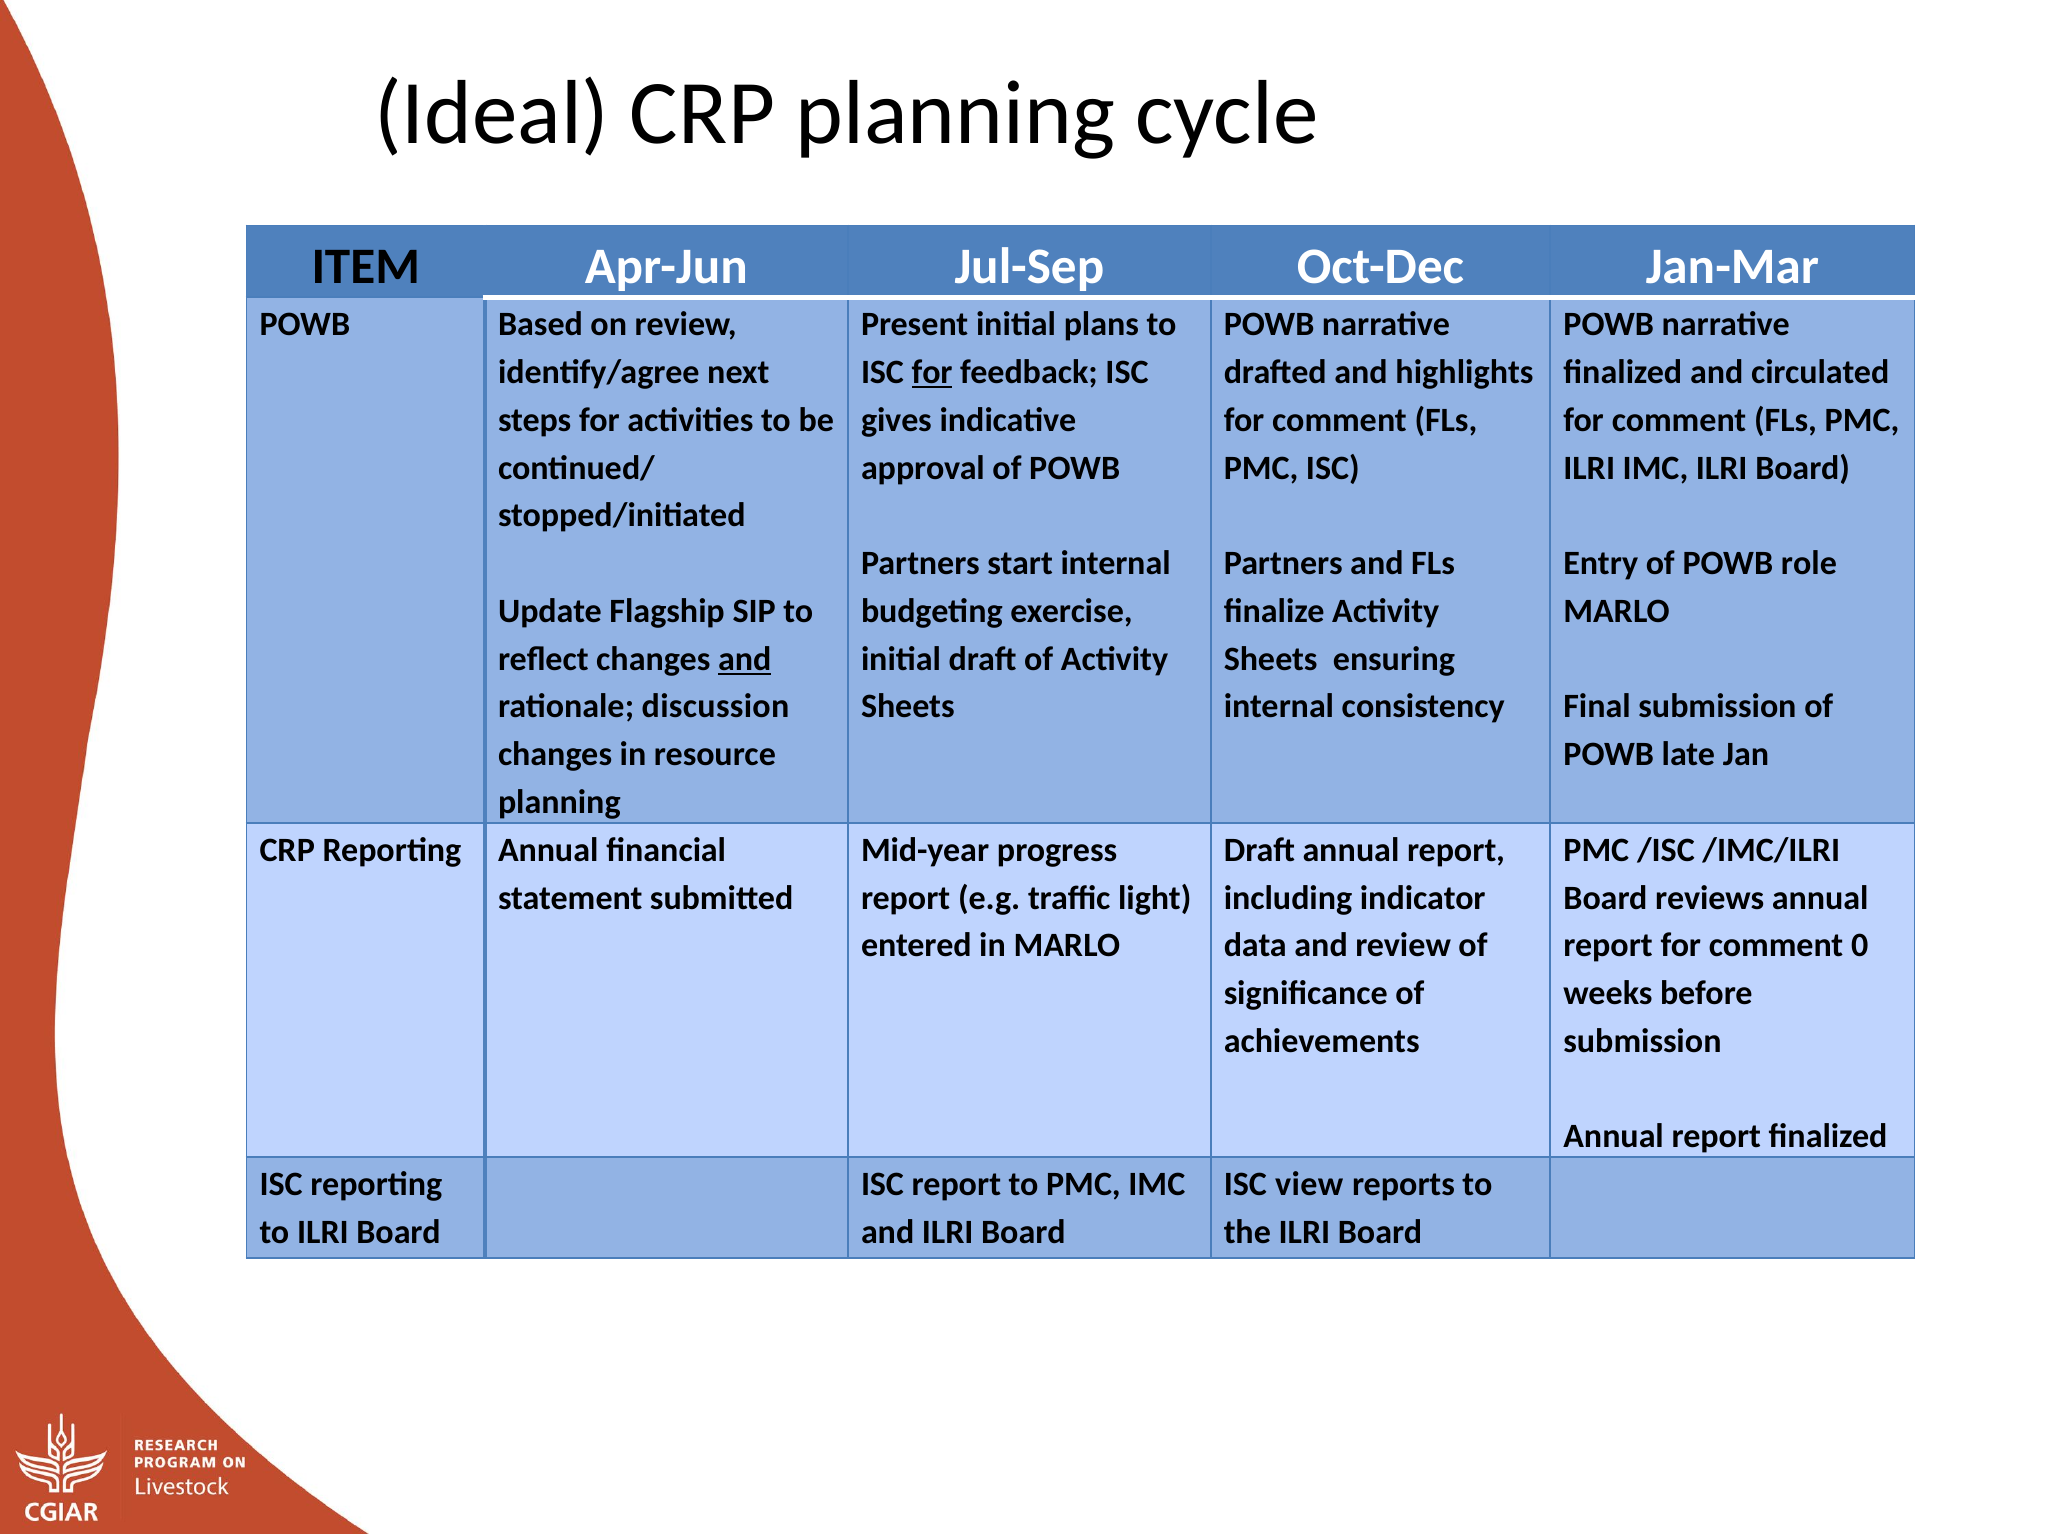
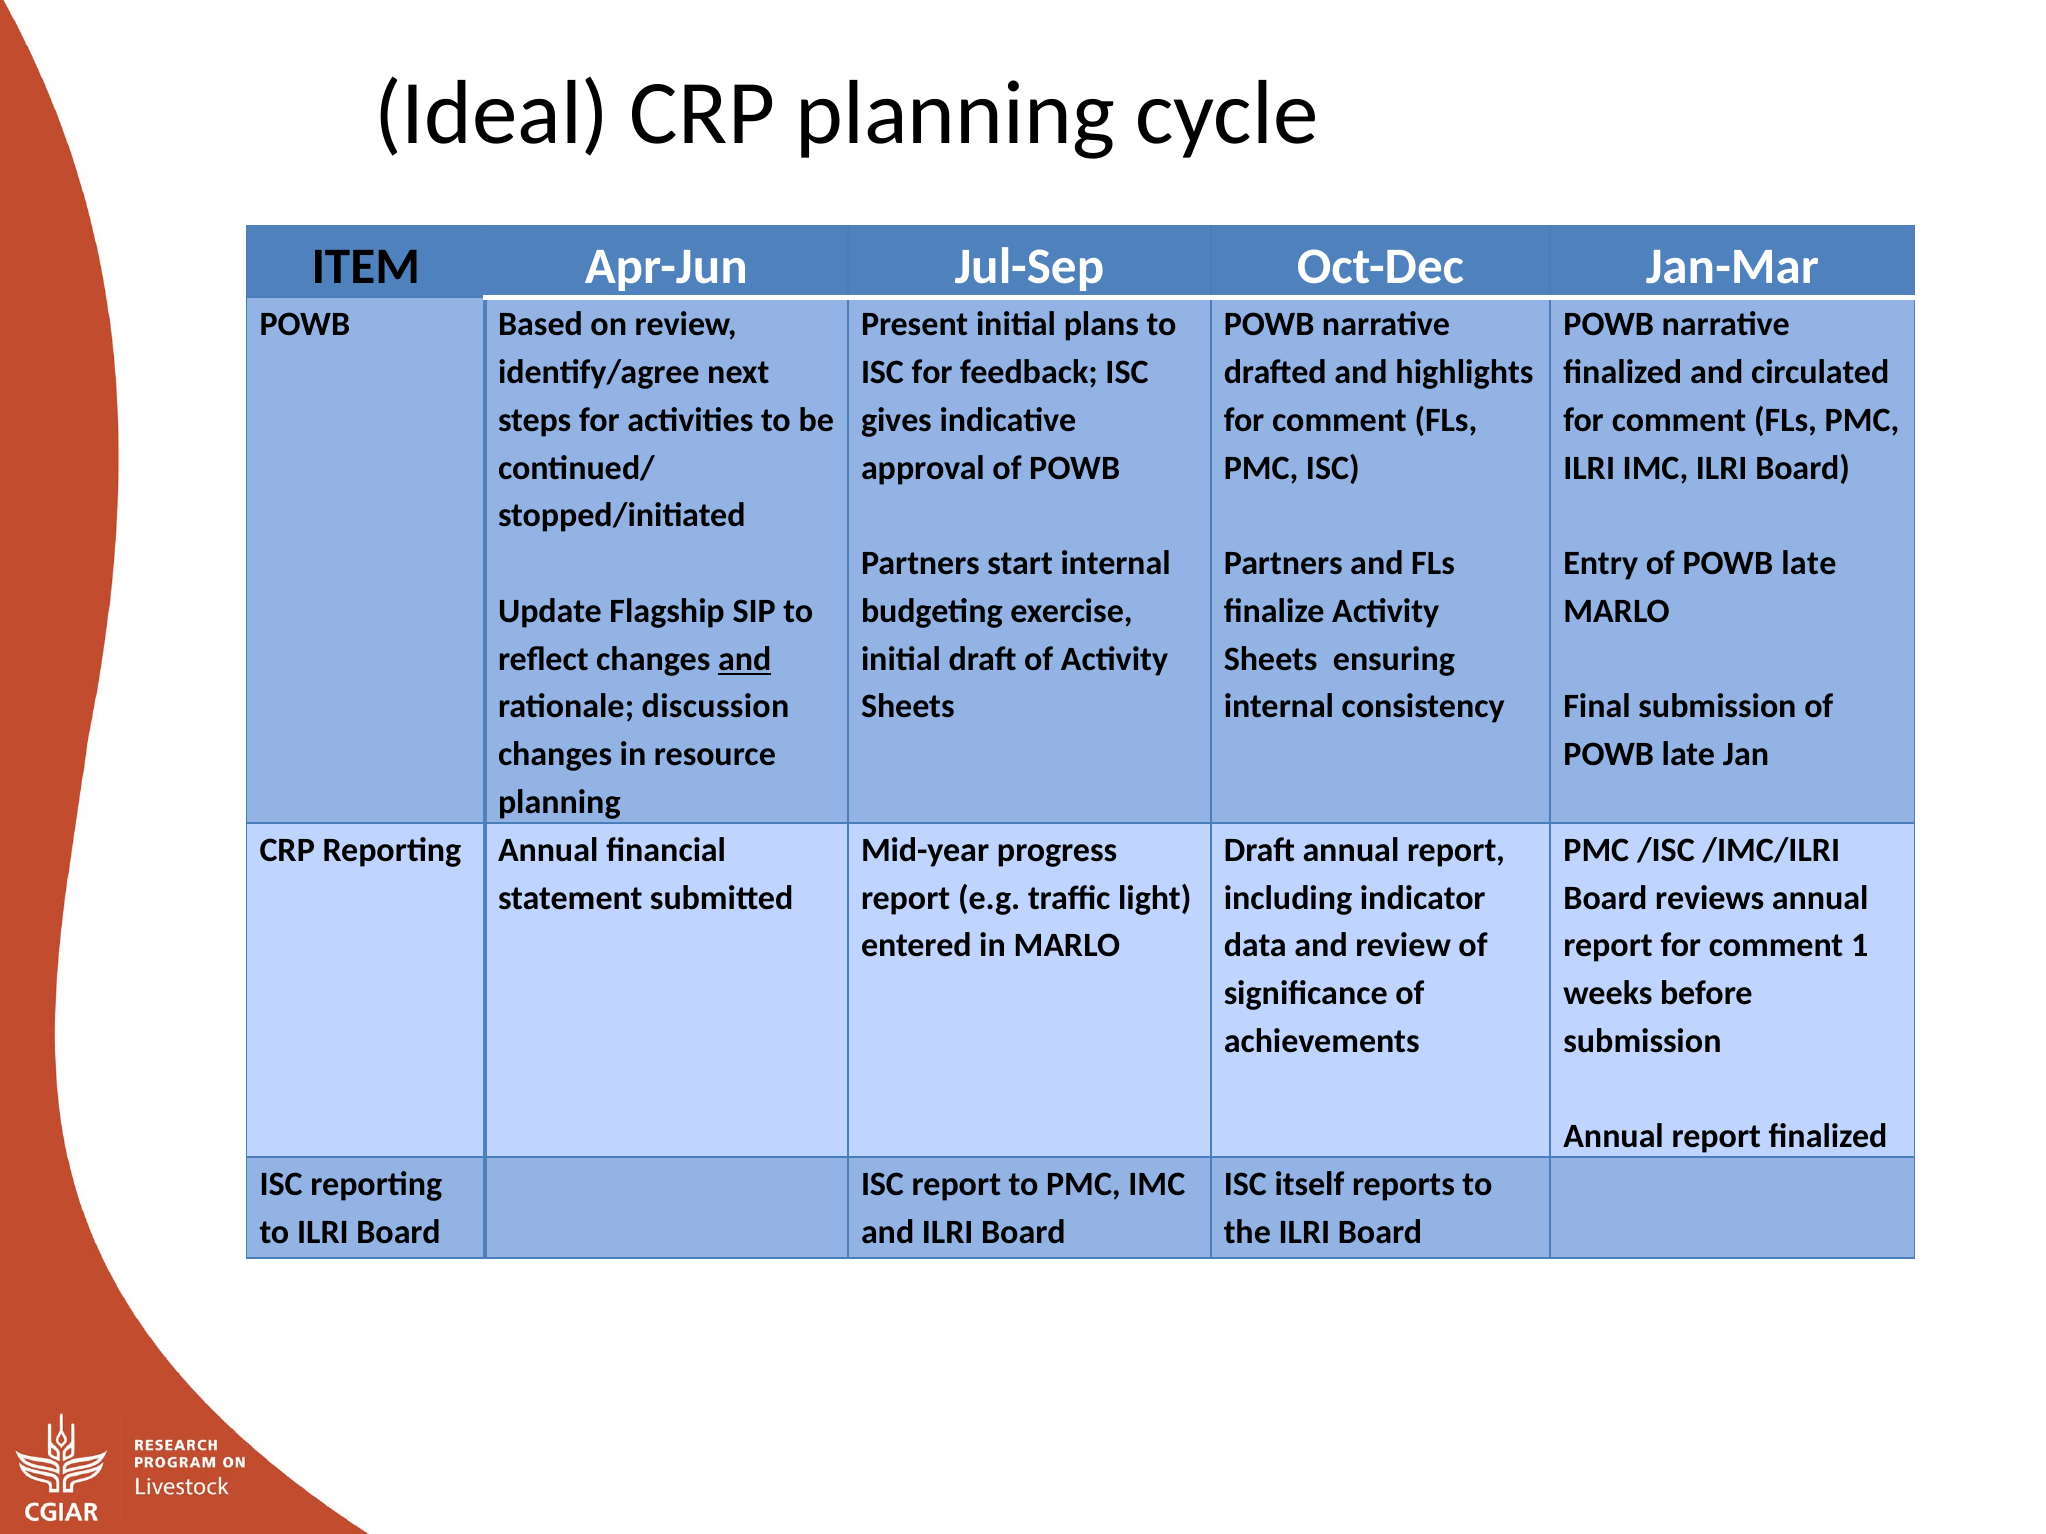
for at (932, 373) underline: present -> none
Entry of POWB role: role -> late
0: 0 -> 1
view: view -> itself
